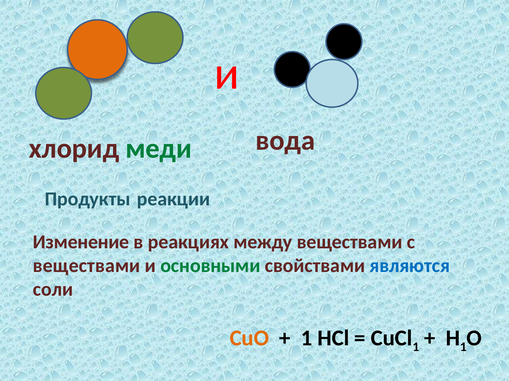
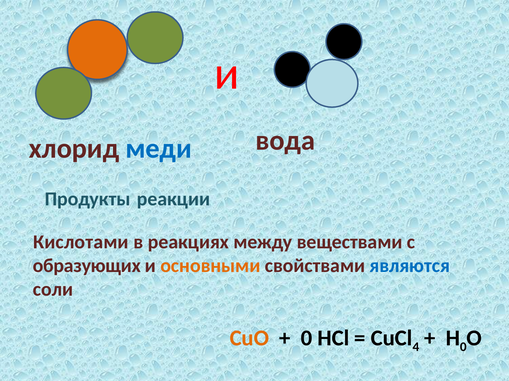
меди colour: green -> blue
Изменение: Изменение -> Кислотами
веществами at (87, 266): веществами -> образующих
основными colour: green -> orange
1 at (307, 339): 1 -> 0
1 at (416, 348): 1 -> 4
1 at (463, 348): 1 -> 0
